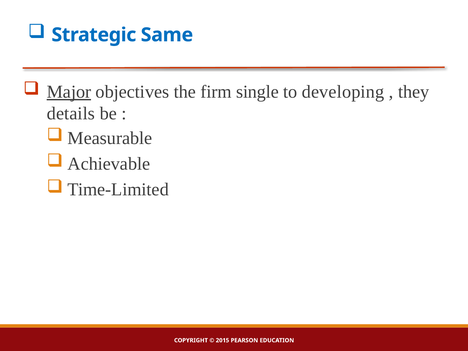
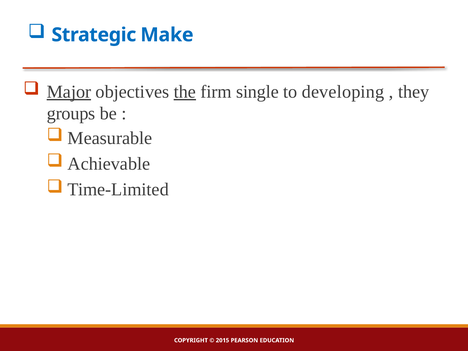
Same: Same -> Make
the underline: none -> present
details: details -> groups
